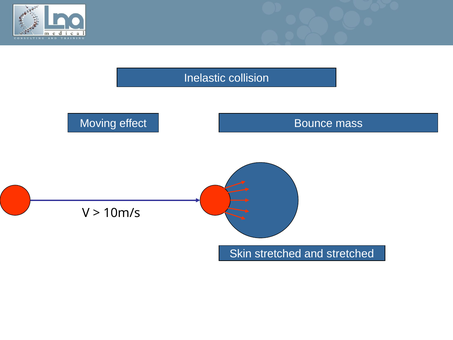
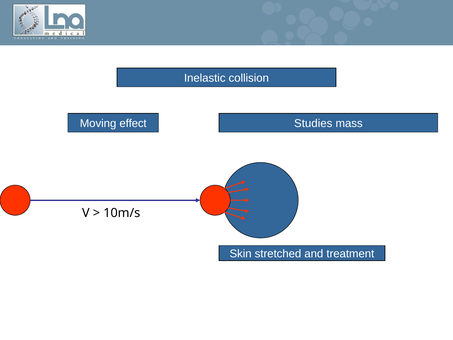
Bounce: Bounce -> Studies
and stretched: stretched -> treatment
